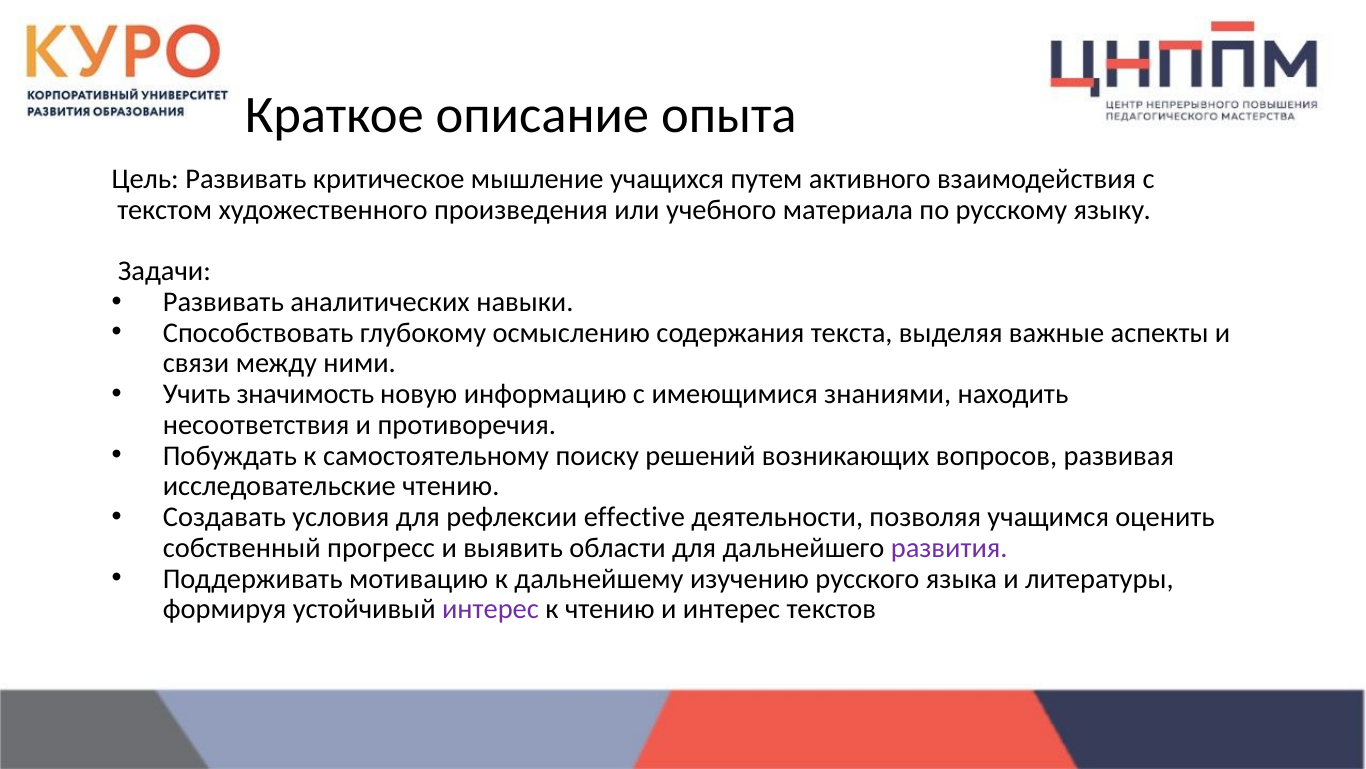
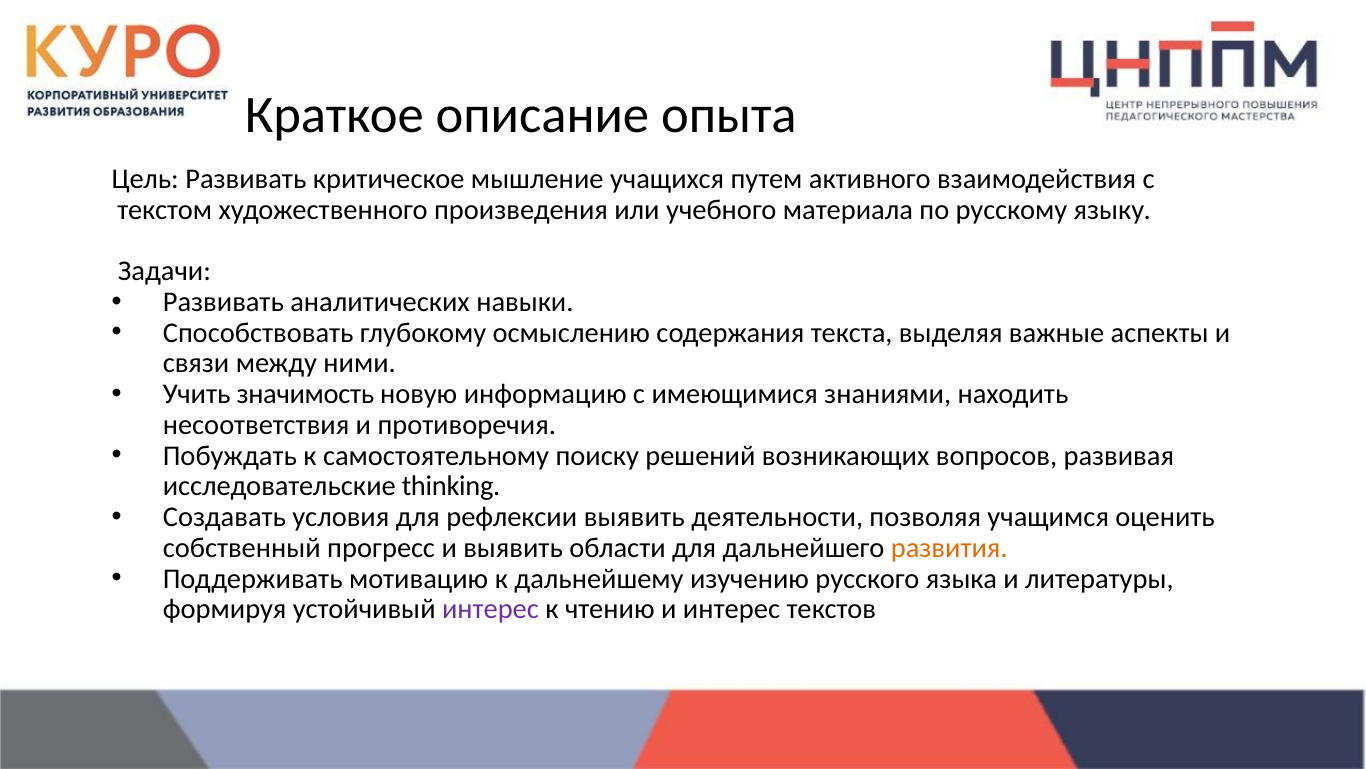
исследовательские чтению: чтению -> thinking
рефлексии effective: effective -> выявить
развития colour: purple -> orange
